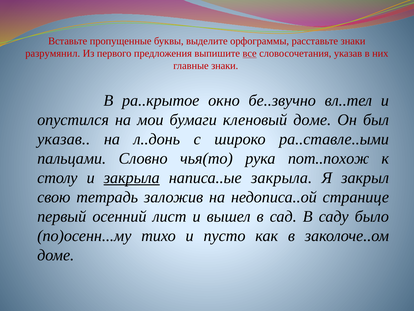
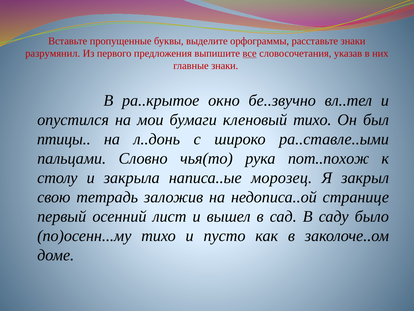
кленовый доме: доме -> тихо
указав at (64, 139): указав -> птицы
закрыла at (132, 178) underline: present -> none
написа..ые закрыла: закрыла -> морозец
